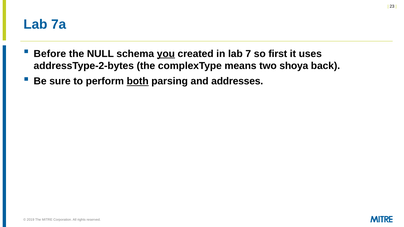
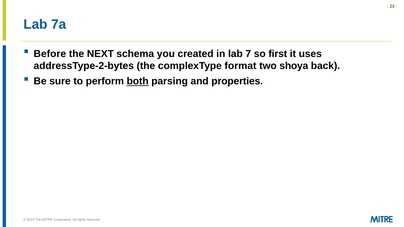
NULL: NULL -> NEXT
you underline: present -> none
means: means -> format
addresses: addresses -> properties
